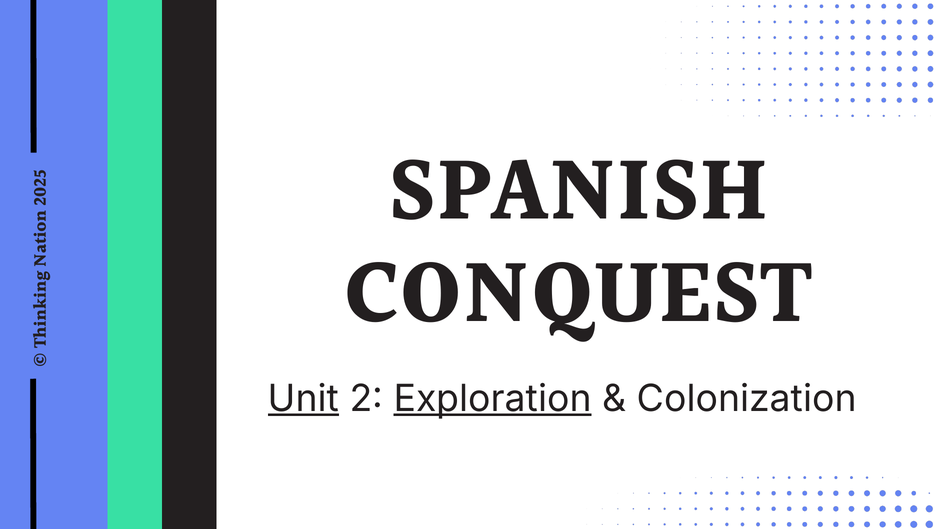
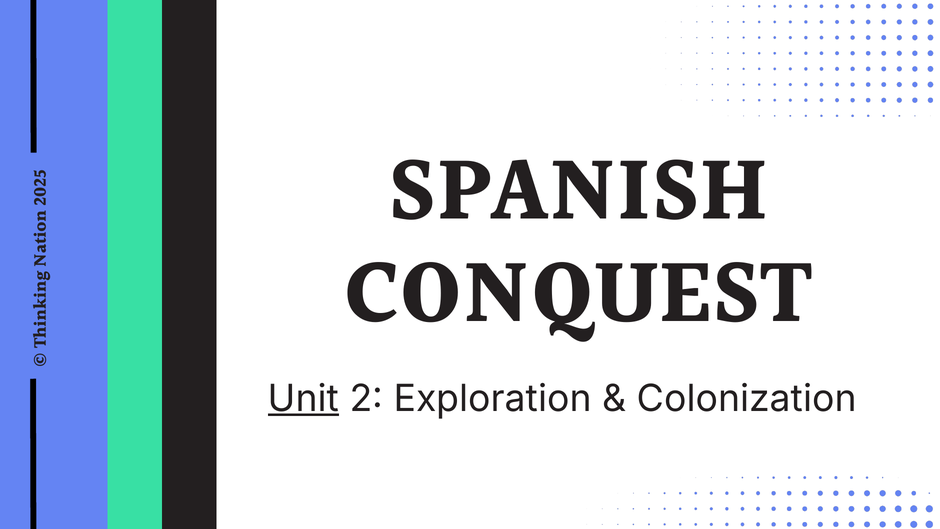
Exploration underline: present -> none
